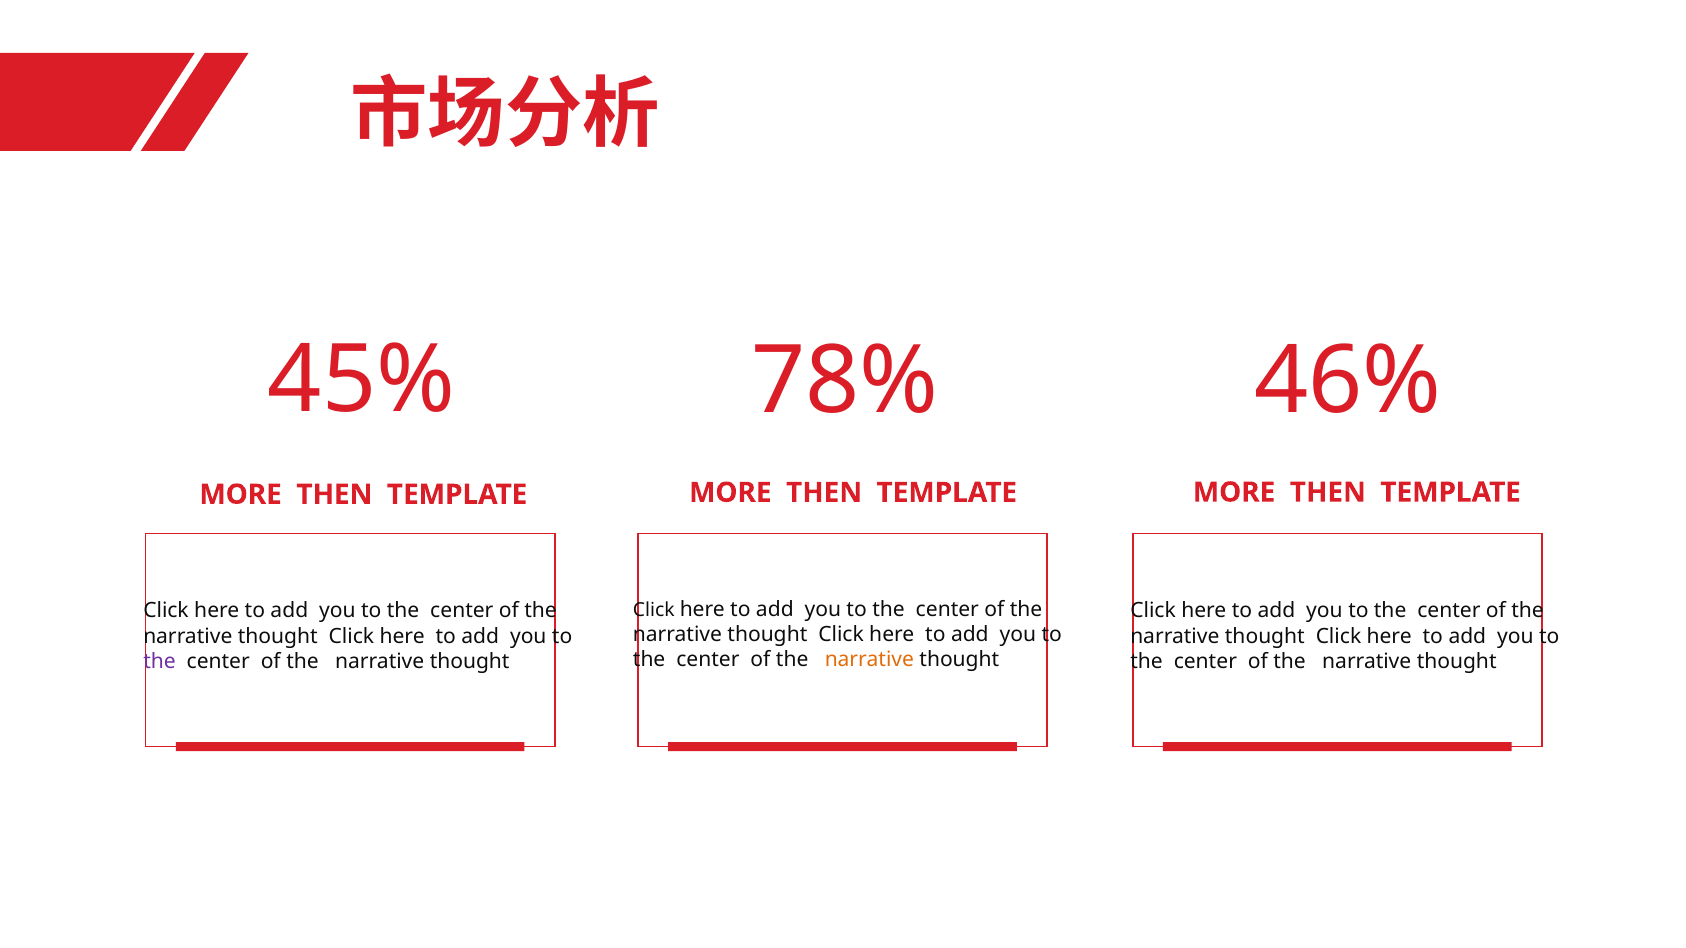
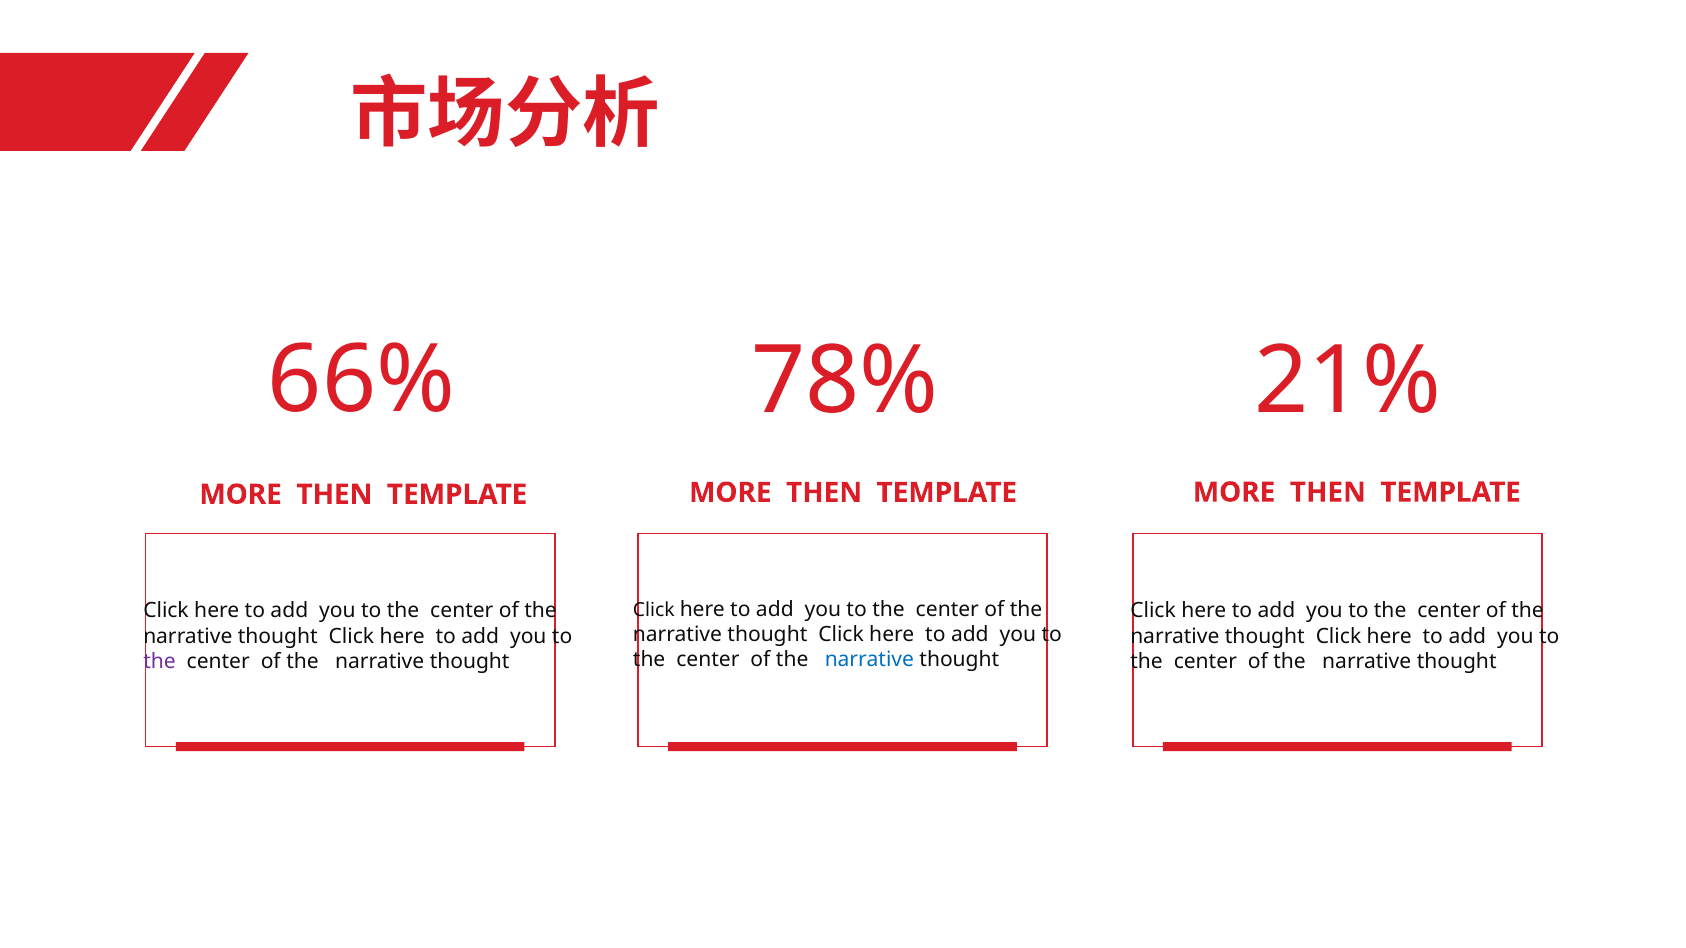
45%: 45% -> 66%
46%: 46% -> 21%
narrative at (869, 660) colour: orange -> blue
